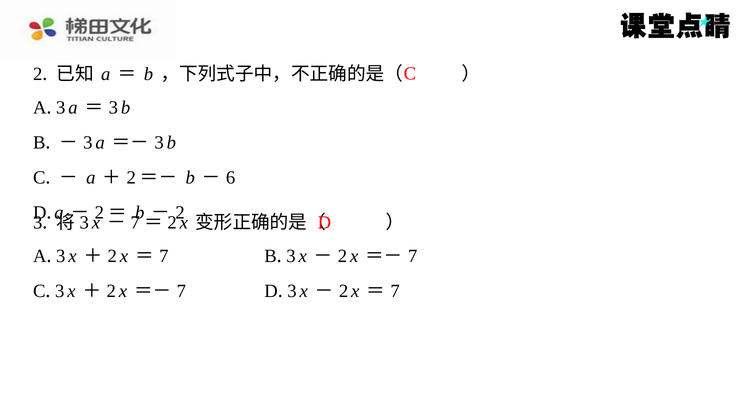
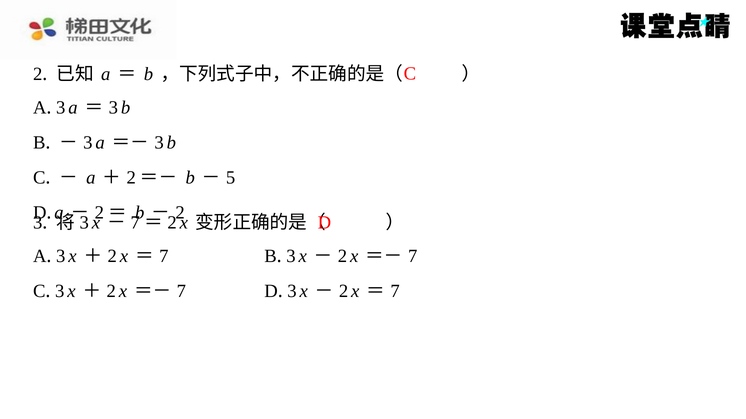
6: 6 -> 5
